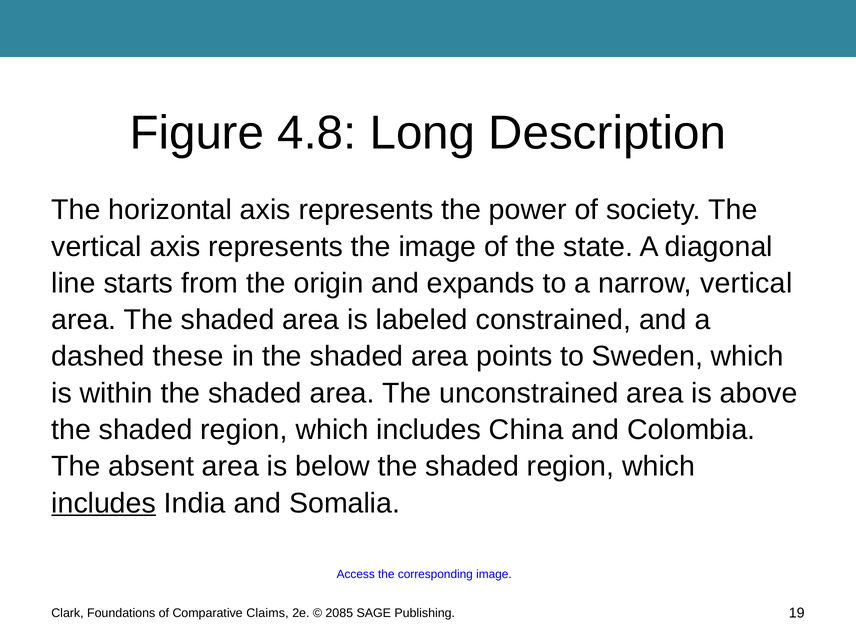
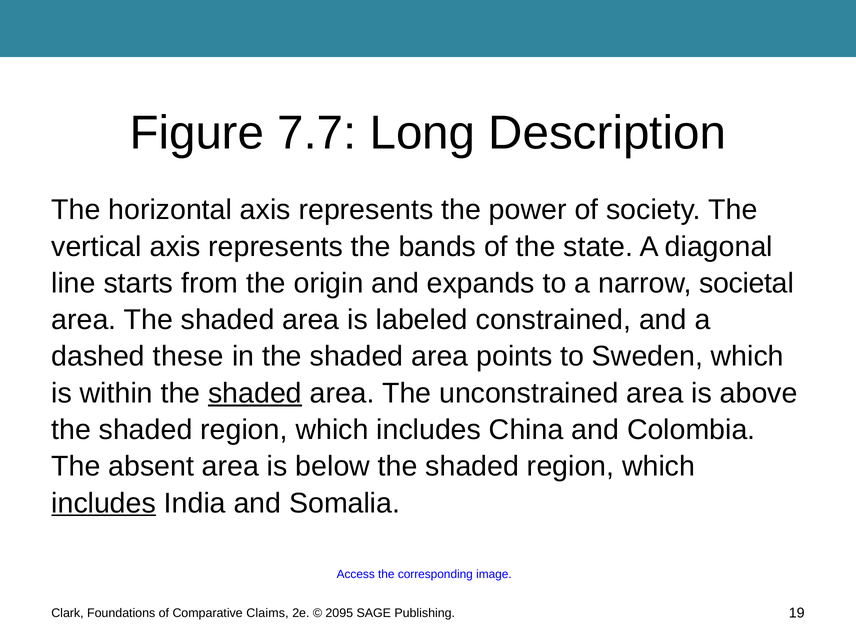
4.8: 4.8 -> 7.7
the image: image -> bands
narrow vertical: vertical -> societal
shaded at (255, 393) underline: none -> present
2085: 2085 -> 2095
